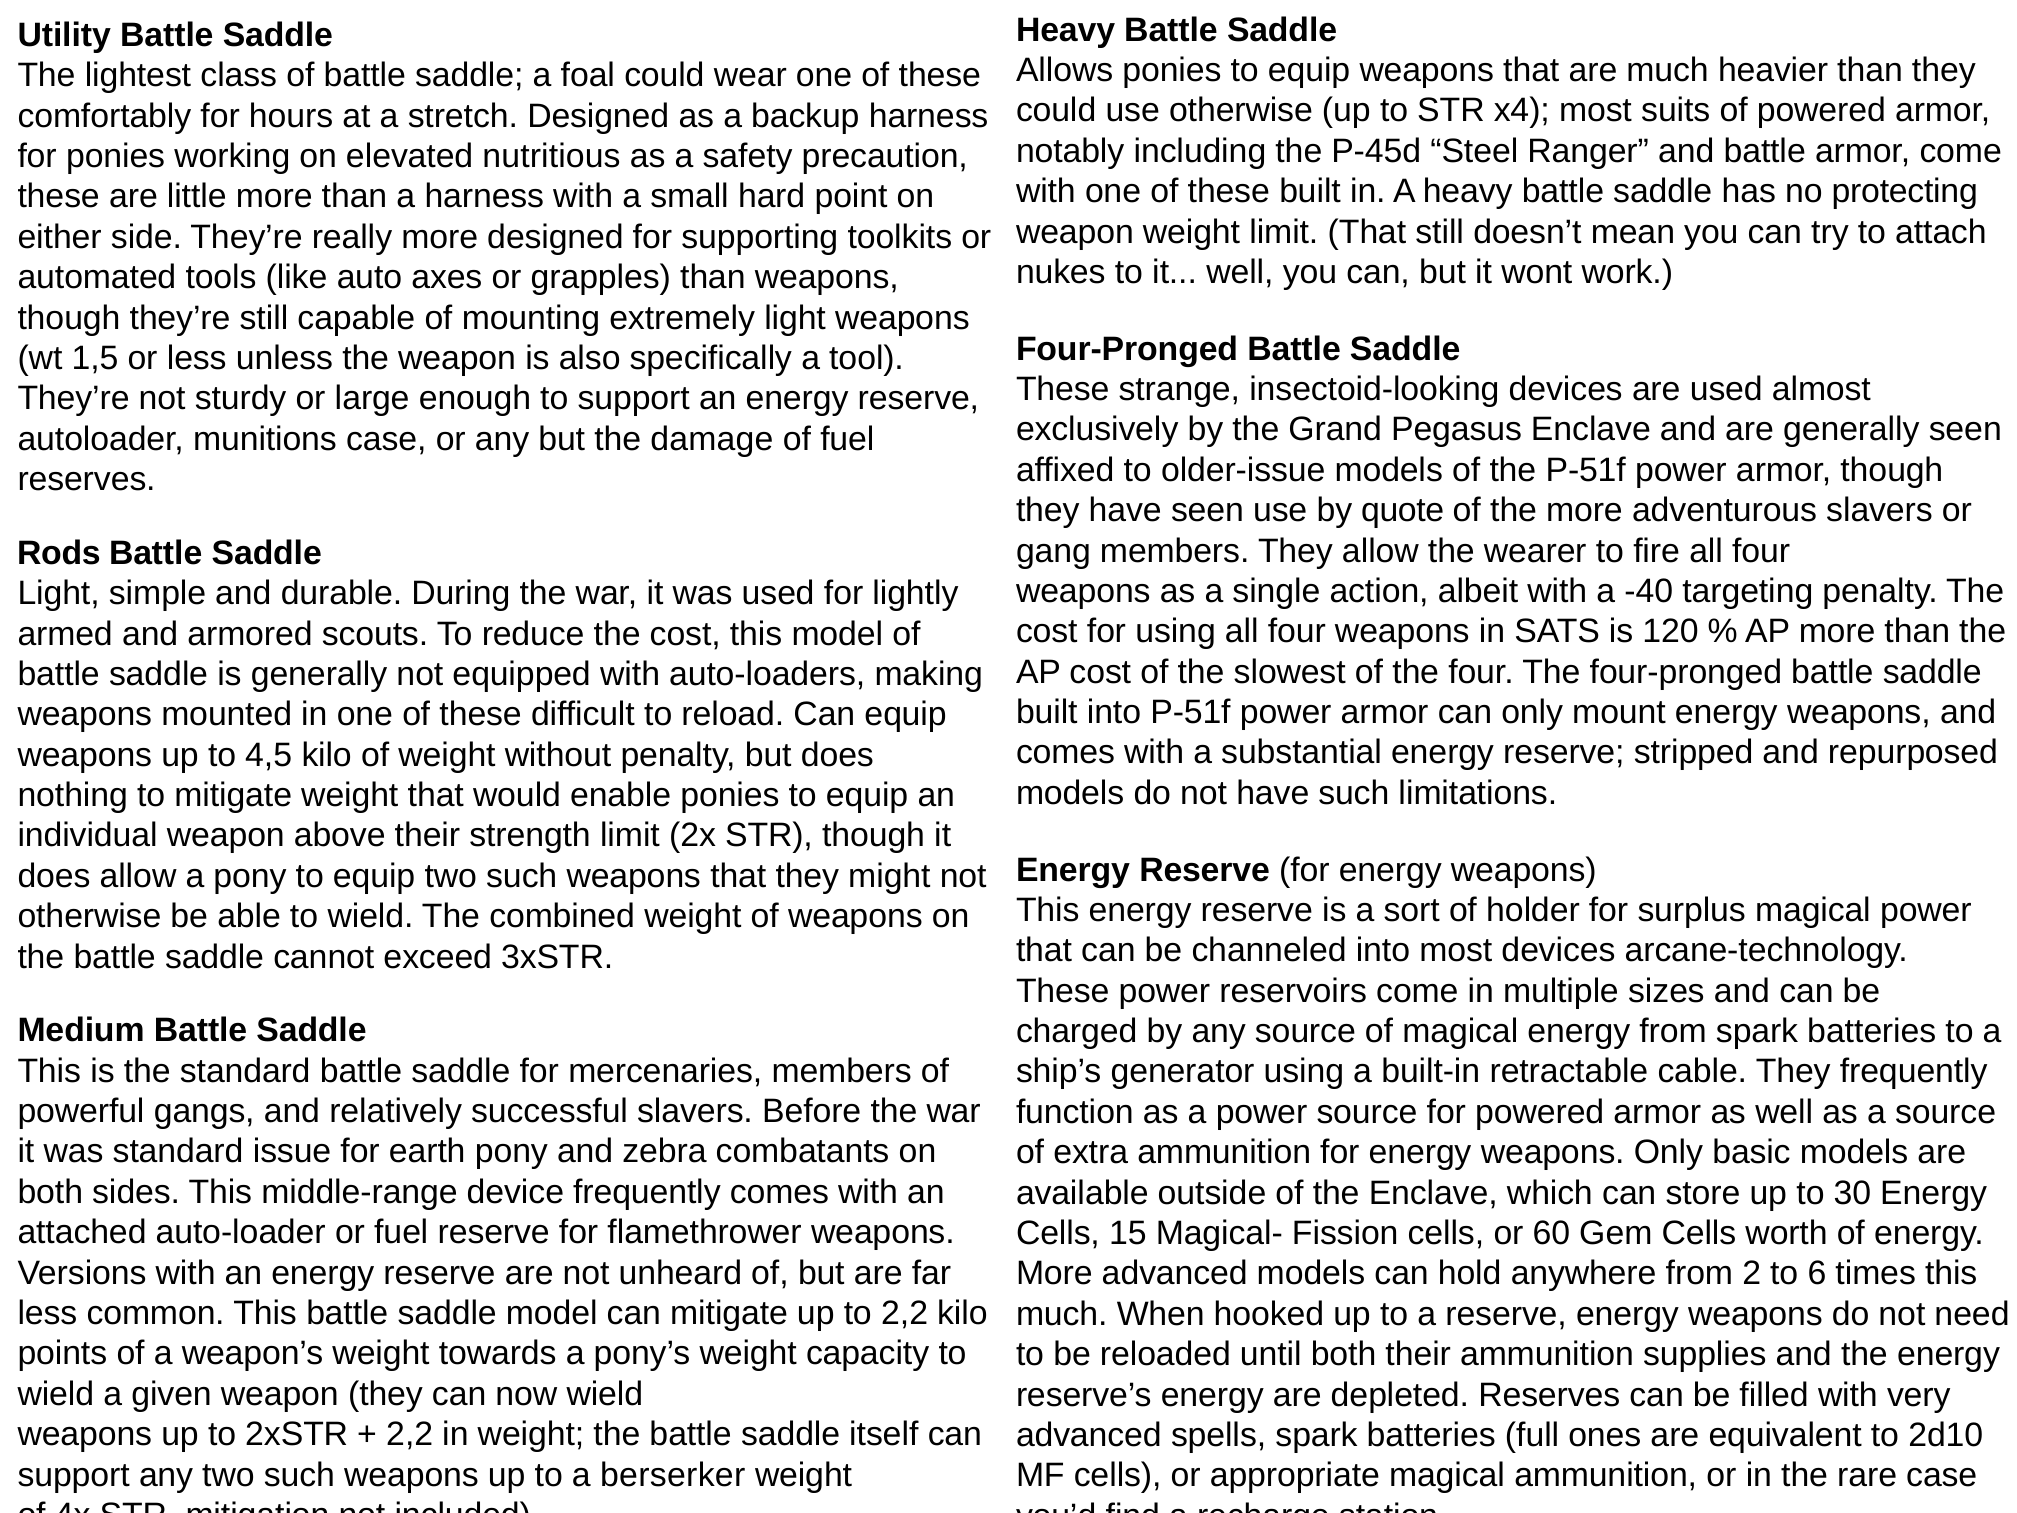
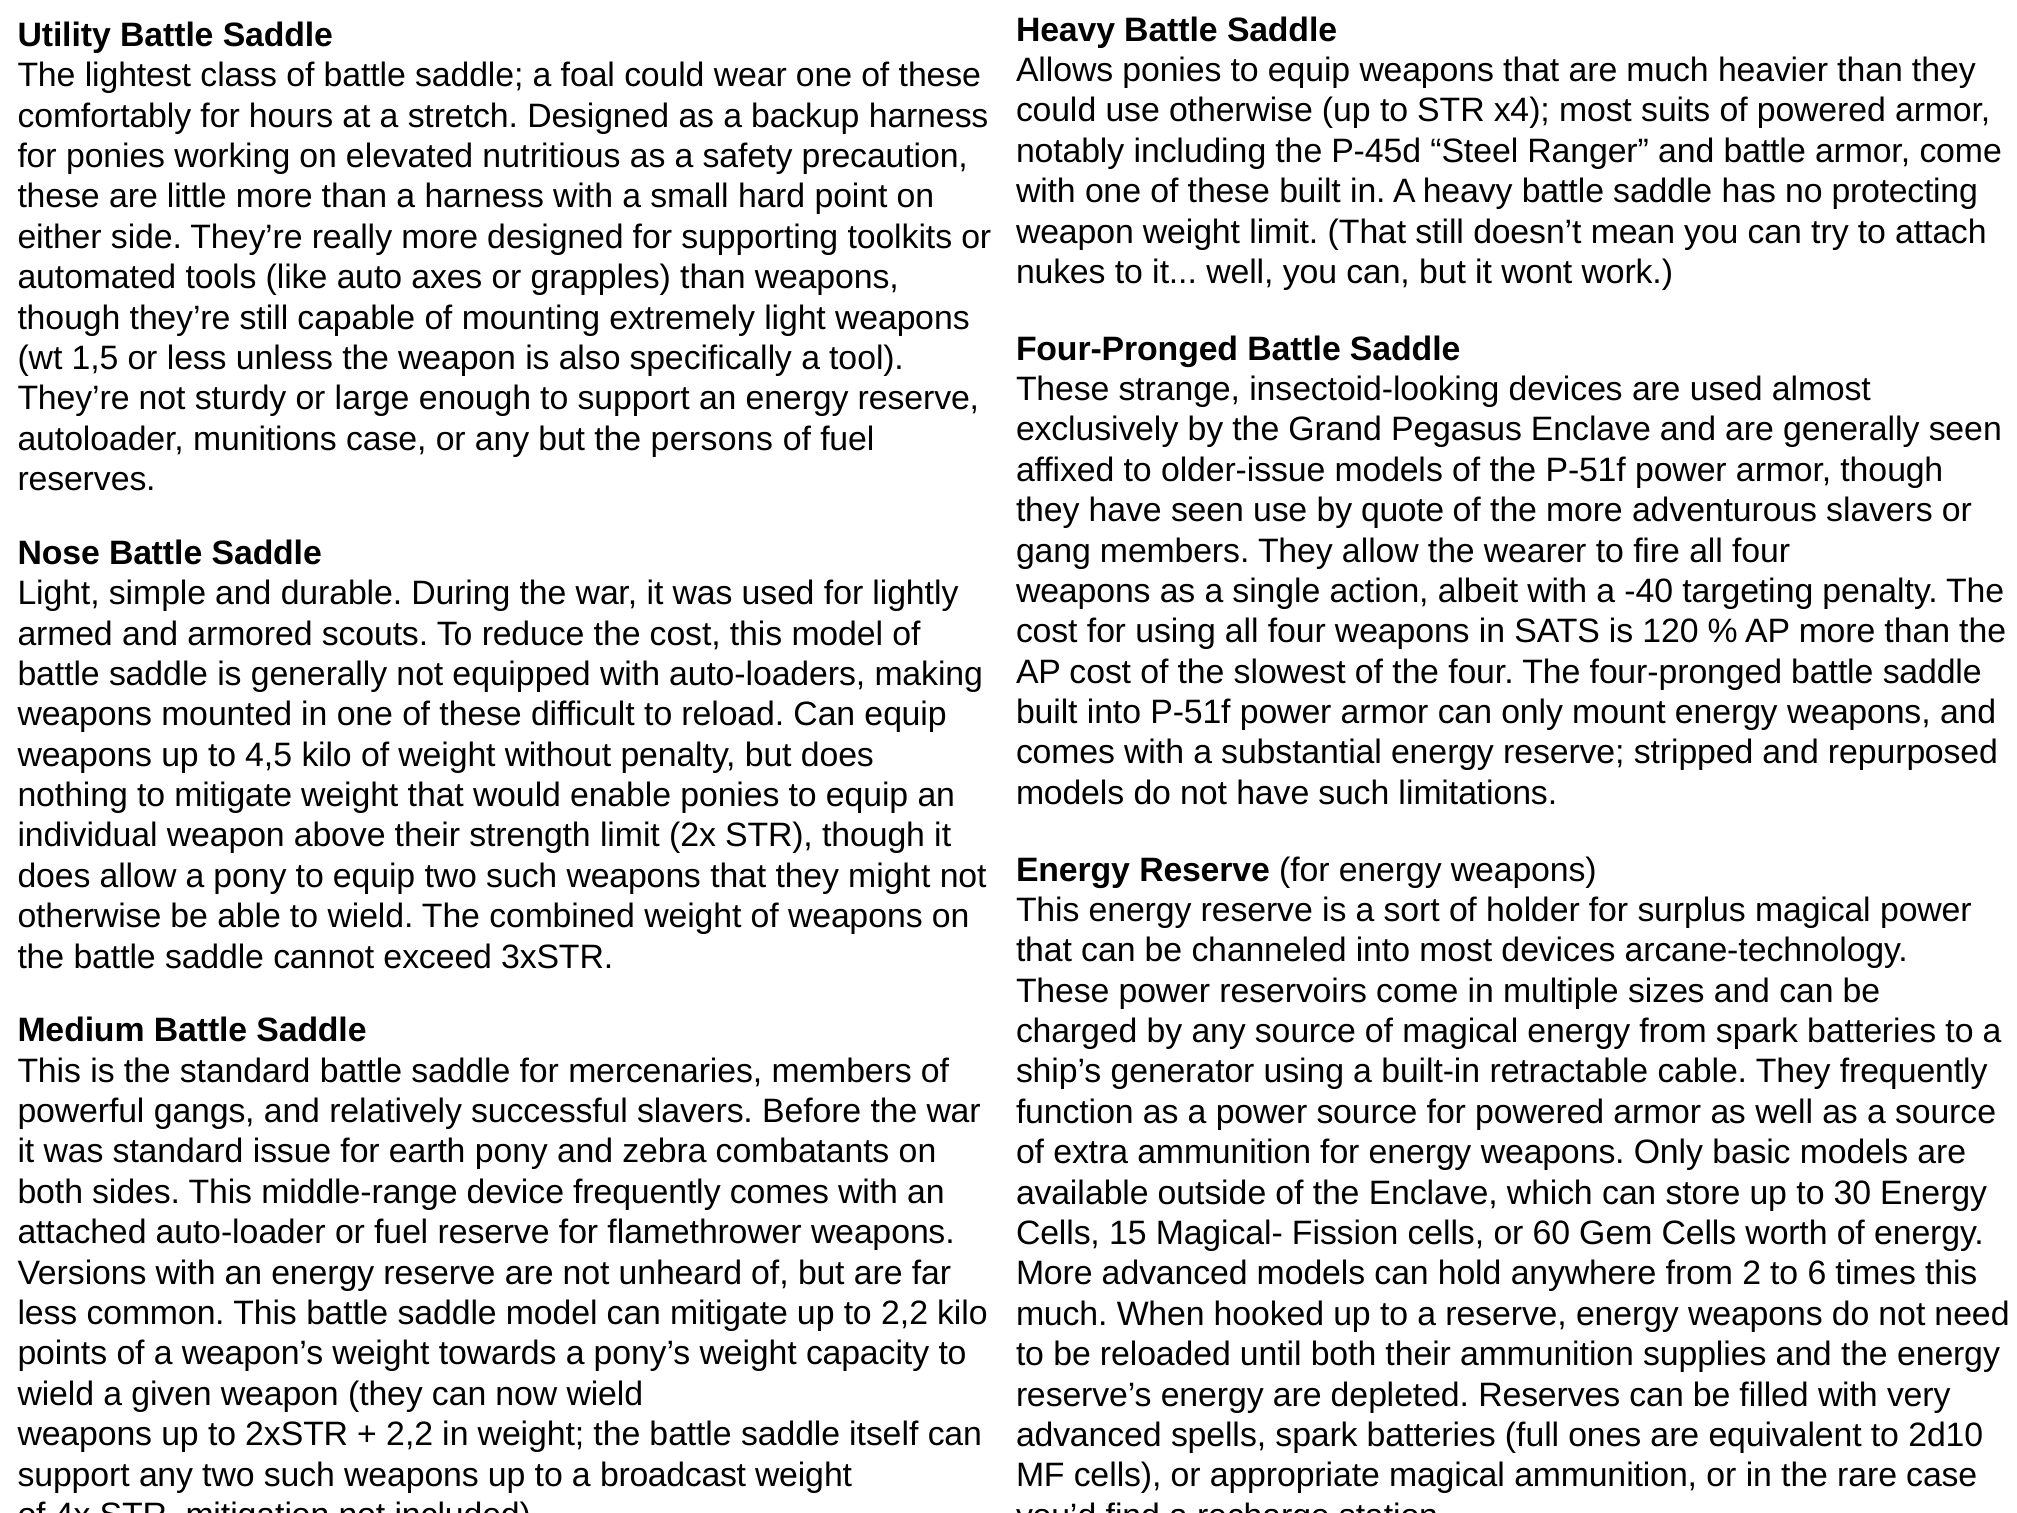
damage: damage -> persons
Rods: Rods -> Nose
berserker: berserker -> broadcast
